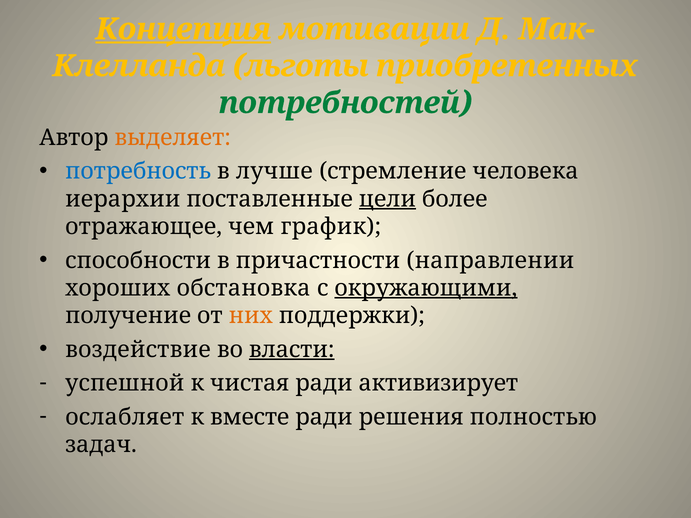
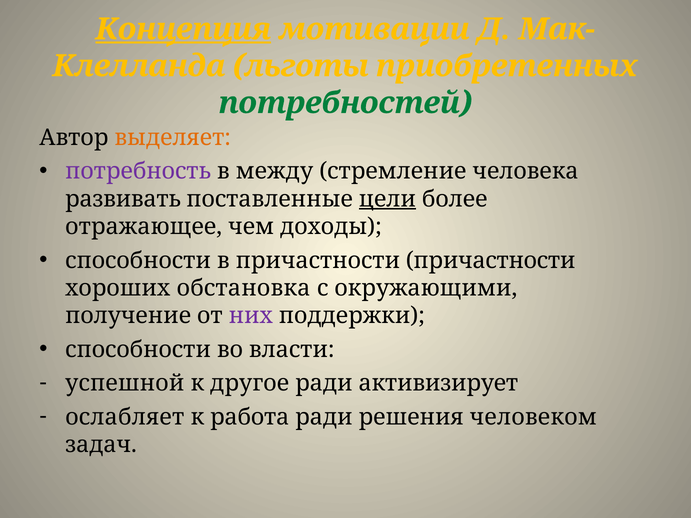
потребность colour: blue -> purple
лучше: лучше -> между
иерархии: иерархии -> развивать
график: график -> доходы
причастности направлении: направлении -> причастности
окружающими underline: present -> none
них colour: orange -> purple
воздействие at (138, 350): воздействие -> способности
власти underline: present -> none
чистая: чистая -> другое
вместе: вместе -> работа
полностью: полностью -> человеком
